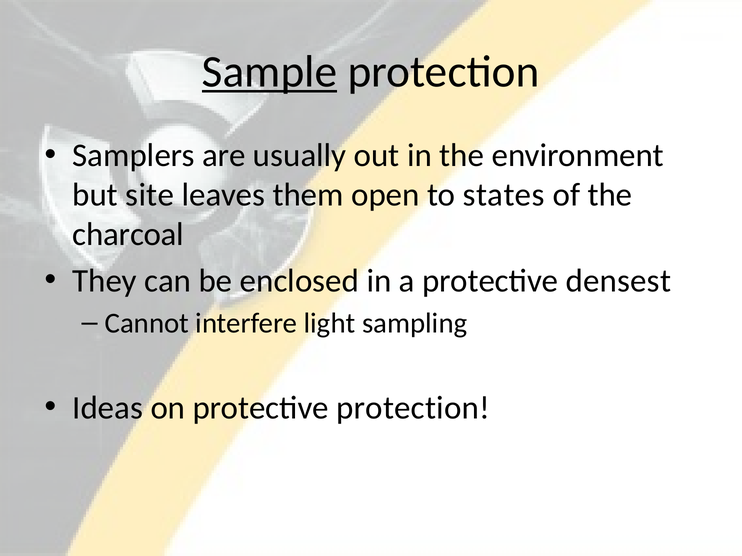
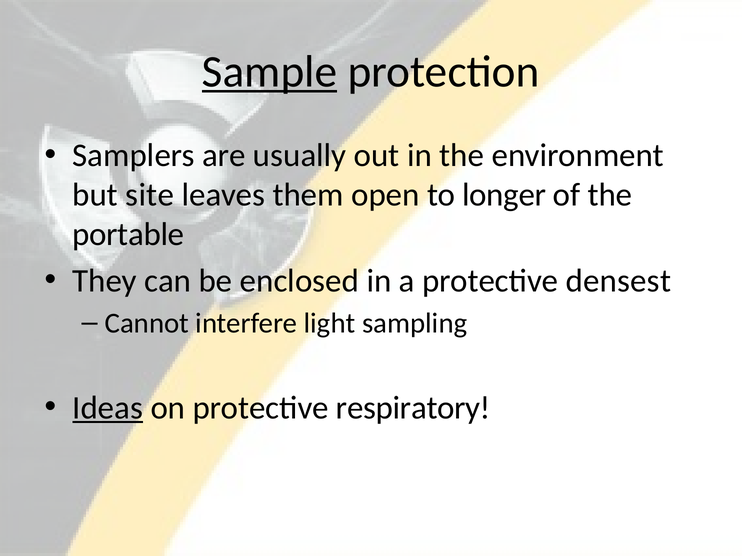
states: states -> longer
charcoal: charcoal -> portable
Ideas underline: none -> present
protective protection: protection -> respiratory
